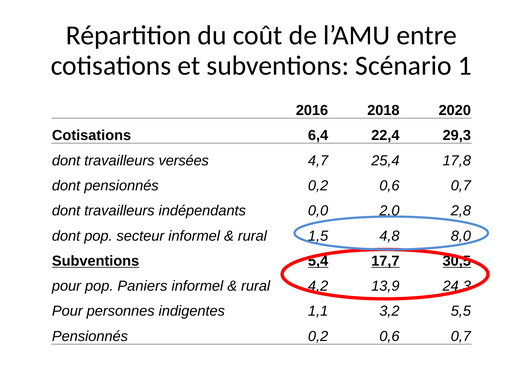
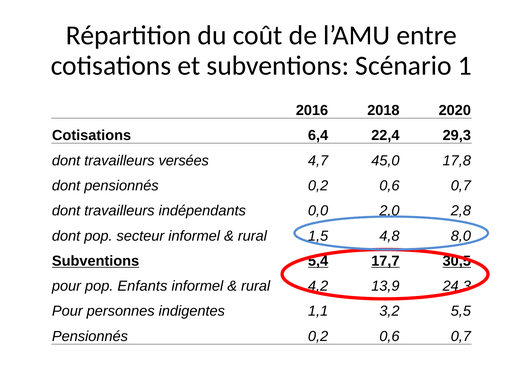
25,4: 25,4 -> 45,0
Paniers: Paniers -> Enfants
